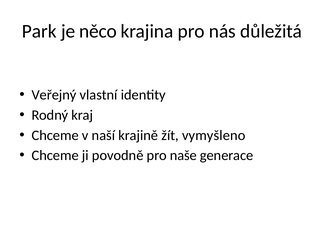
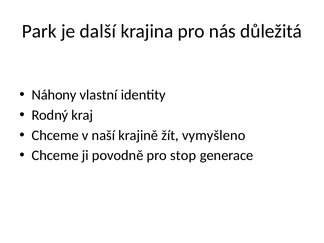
něco: něco -> další
Veřejný: Veřejný -> Náhony
naše: naše -> stop
